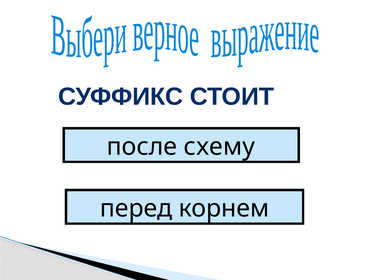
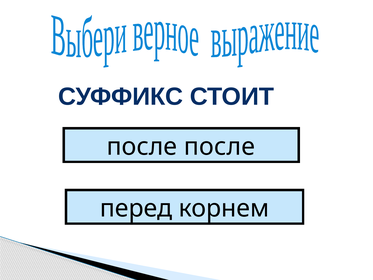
после схему: схему -> после
